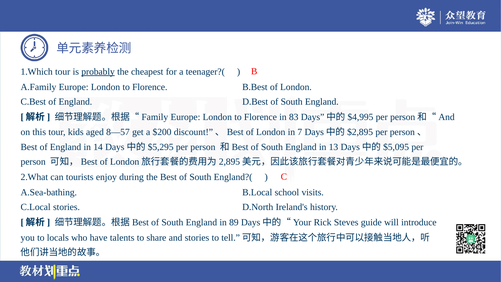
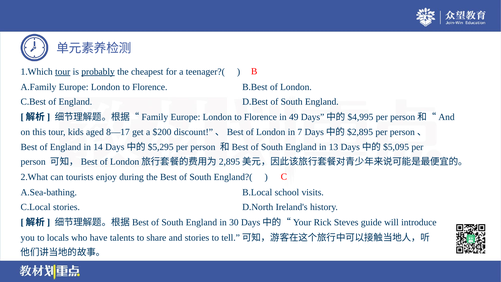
tour at (63, 72) underline: none -> present
83: 83 -> 49
8—57: 8—57 -> 8—17
89: 89 -> 30
